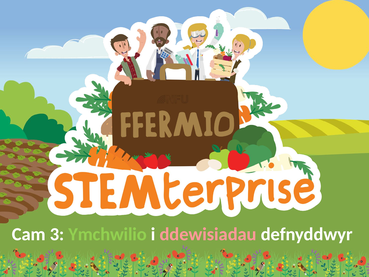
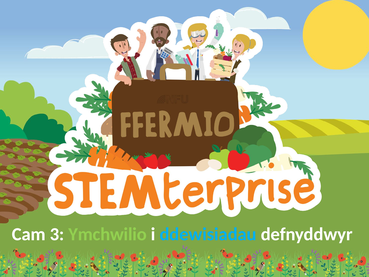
ddewisiadau colour: pink -> light blue
